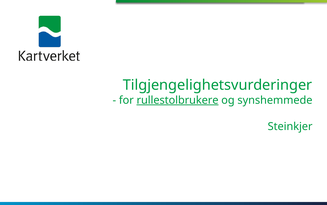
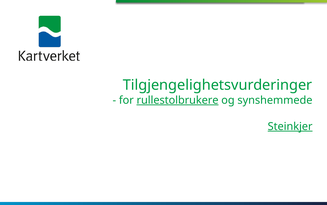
Steinkjer underline: none -> present
